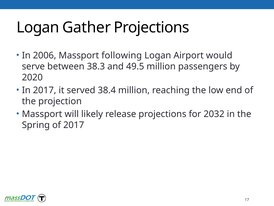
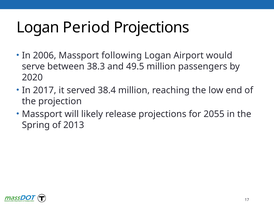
Gather: Gather -> Period
2032: 2032 -> 2055
of 2017: 2017 -> 2013
